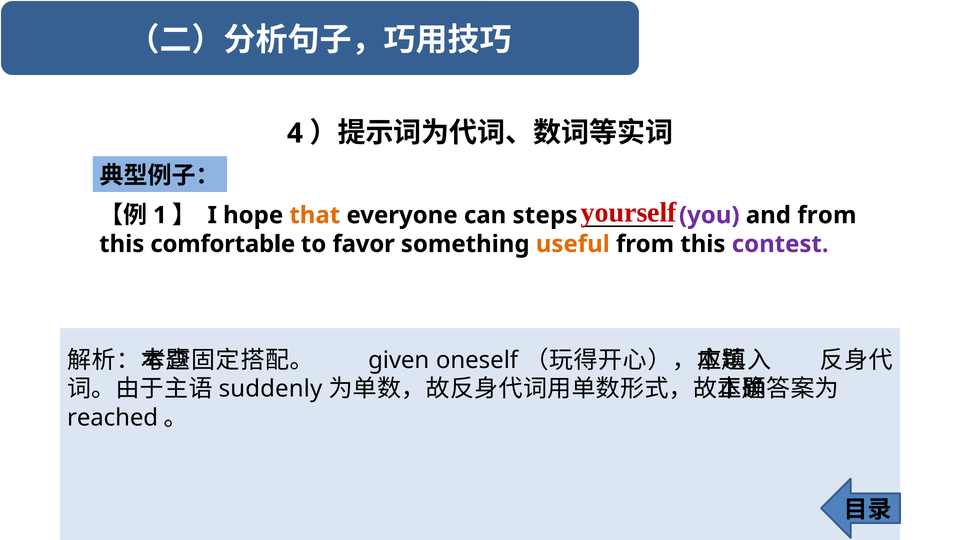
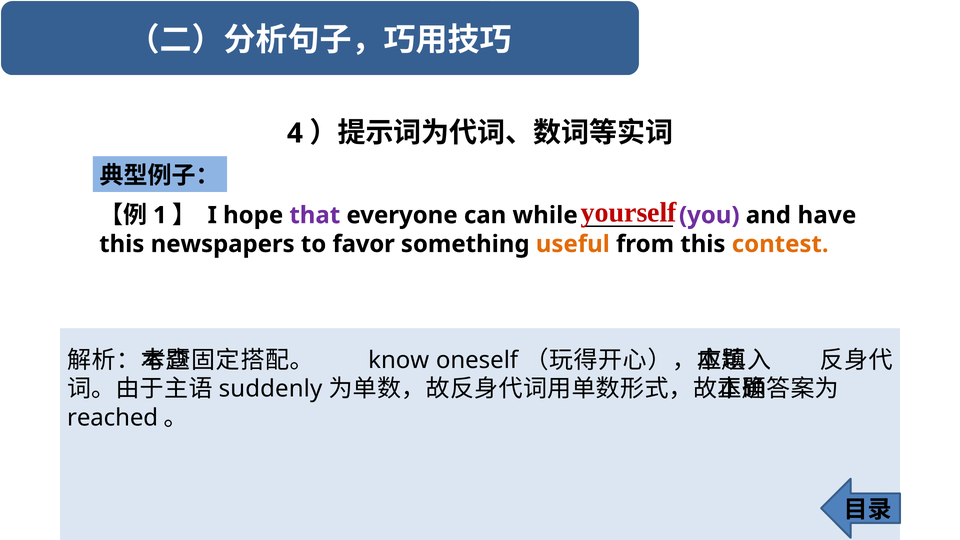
that colour: orange -> purple
steps: steps -> while
and from: from -> have
comfortable: comfortable -> newspapers
contest colour: purple -> orange
given: given -> know
